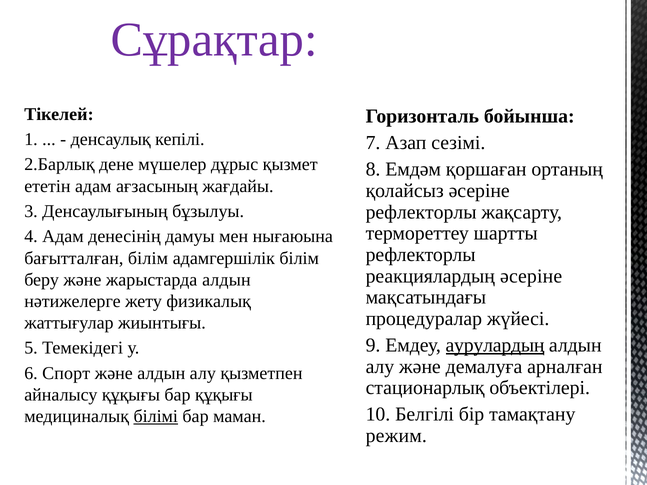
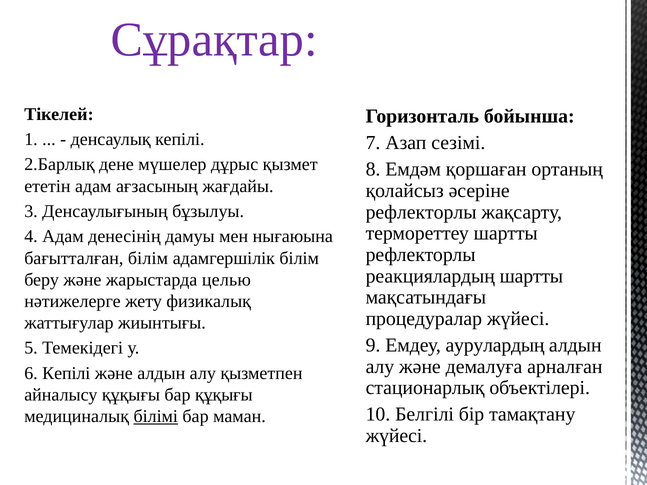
реакциялардың әсеріне: әсеріне -> шартты
жарыстарда алдын: алдын -> целью
аурулардың underline: present -> none
6 Спорт: Спорт -> Кепілі
режим at (396, 436): режим -> жүйесі
